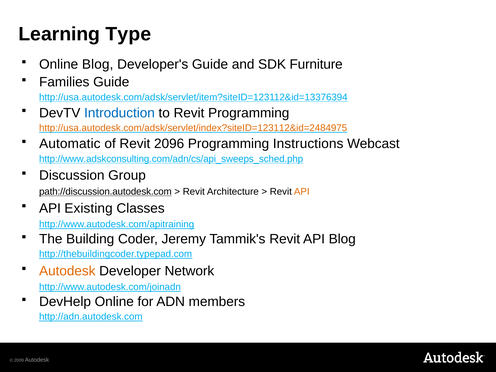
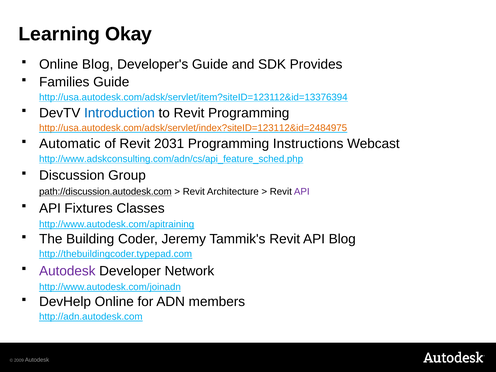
Type: Type -> Okay
Furniture: Furniture -> Provides
2096: 2096 -> 2031
http://www.adskconsulting.com/adn/cs/api_sweeps_sched.php: http://www.adskconsulting.com/adn/cs/api_sweeps_sched.php -> http://www.adskconsulting.com/adn/cs/api_feature_sched.php
API at (302, 192) colour: orange -> purple
Existing: Existing -> Fixtures
Autodesk at (67, 271) colour: orange -> purple
